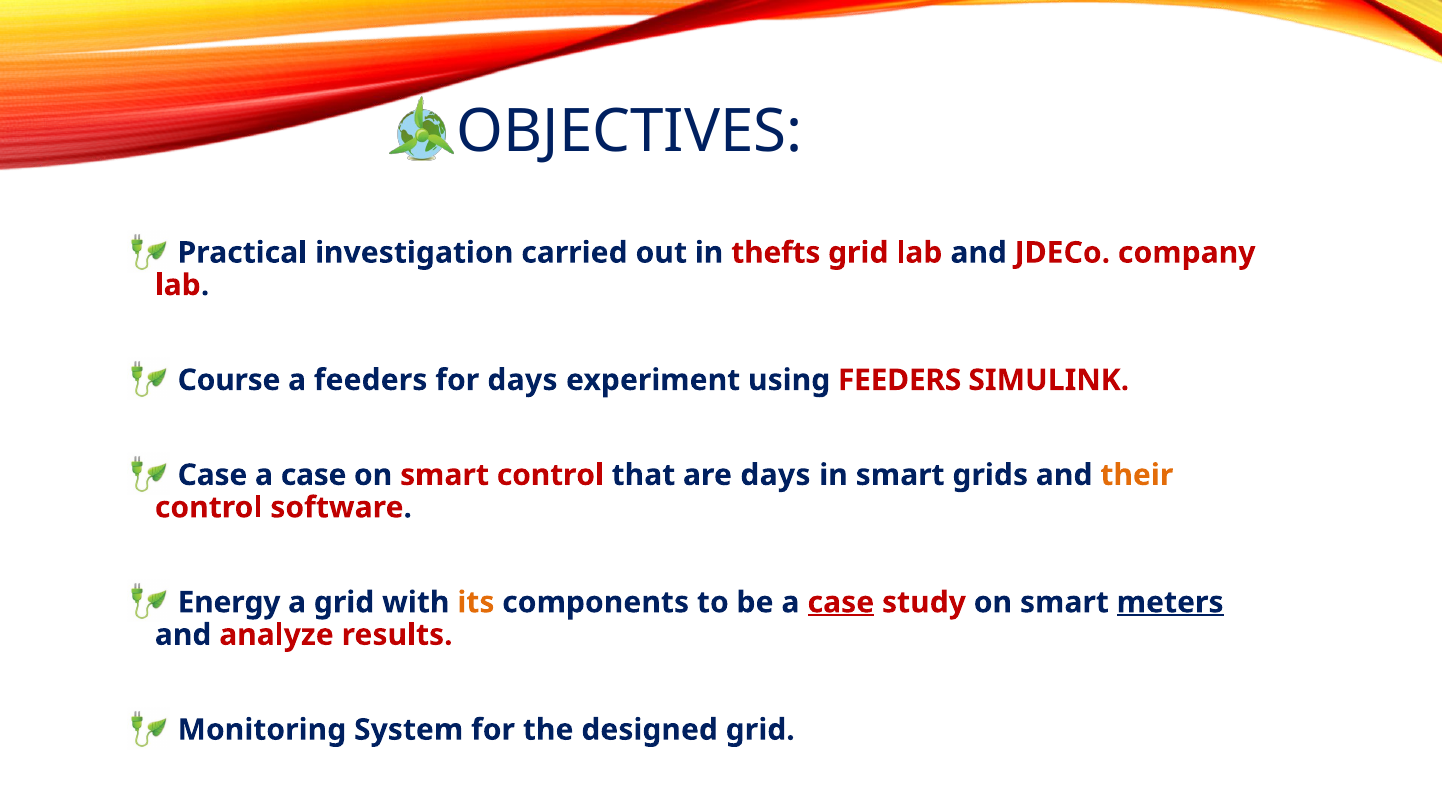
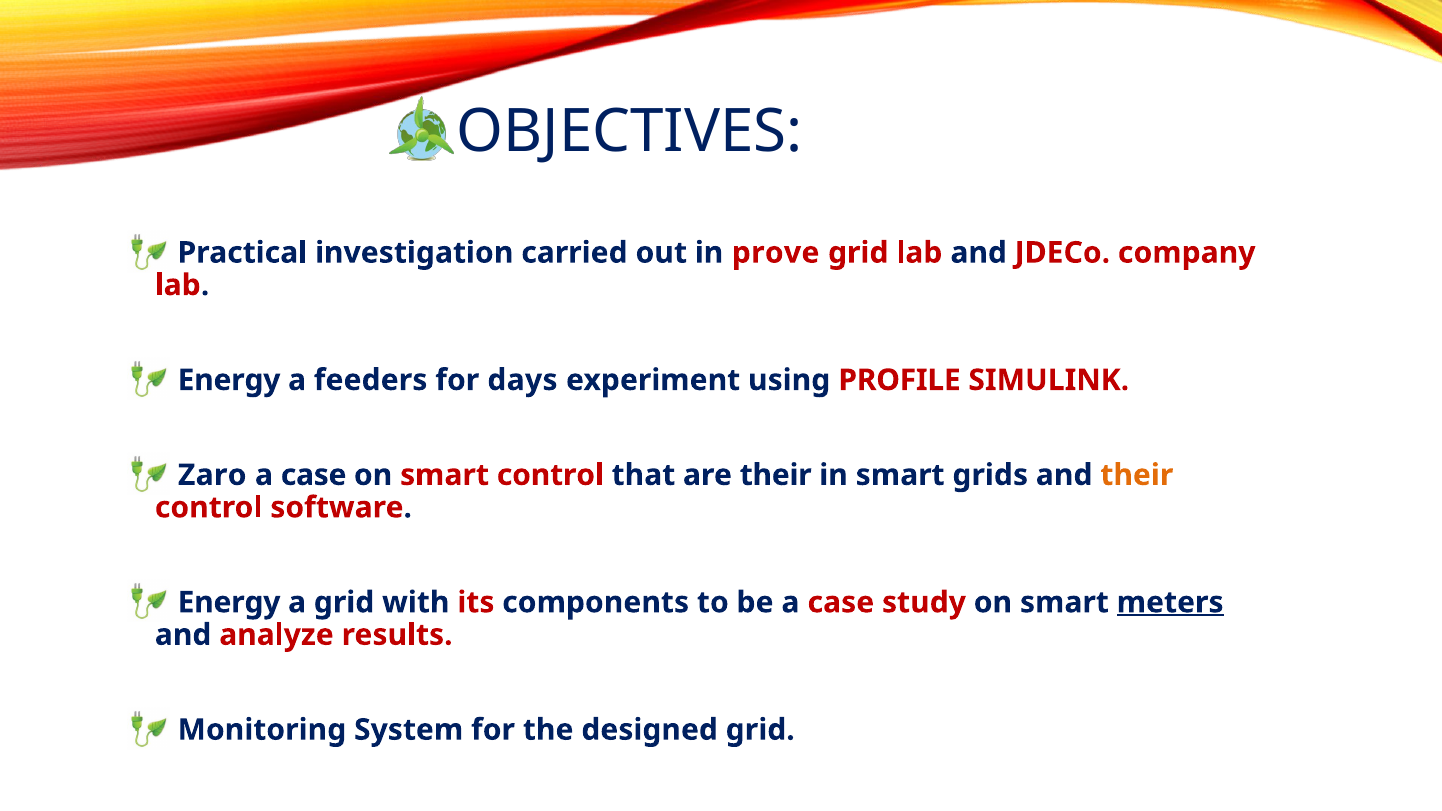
thefts: thefts -> prove
Course at (229, 380): Course -> Energy
using FEEDERS: FEEDERS -> PROFILE
Case at (212, 475): Case -> Zaro
are days: days -> their
its colour: orange -> red
case at (841, 603) underline: present -> none
